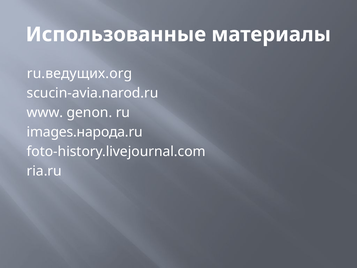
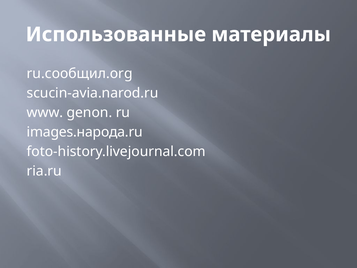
ru.ведущих.org: ru.ведущих.org -> ru.сообщил.org
